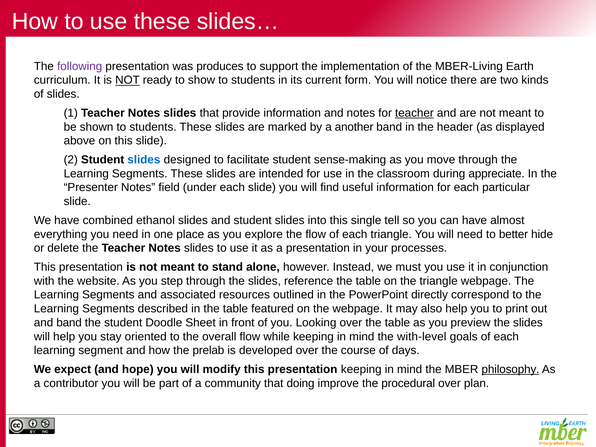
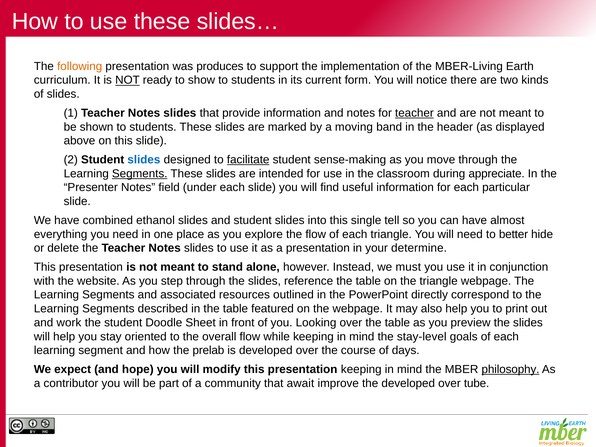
following colour: purple -> orange
another: another -> moving
facilitate underline: none -> present
Segments at (140, 174) underline: none -> present
processes: processes -> determine
and band: band -> work
with-level: with-level -> stay-level
doing: doing -> await
the procedural: procedural -> developed
plan: plan -> tube
